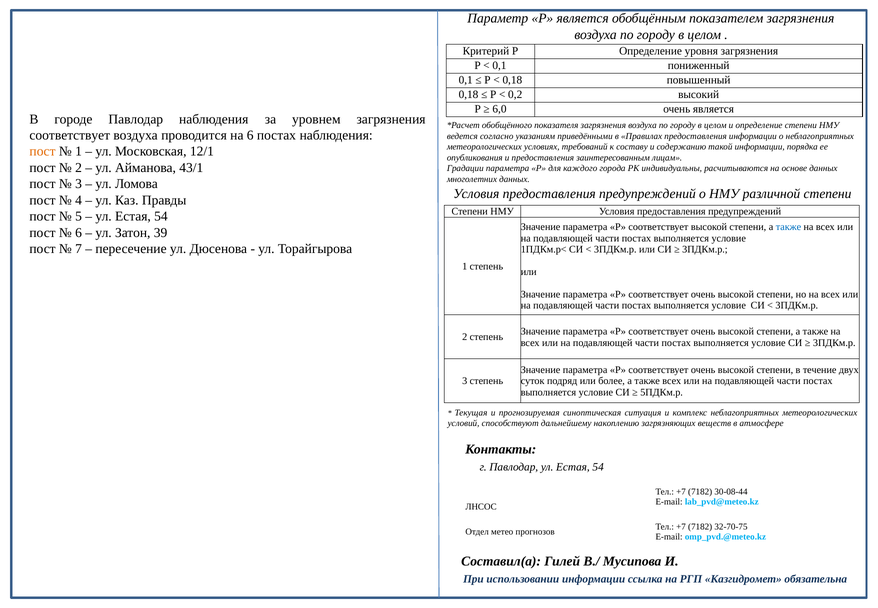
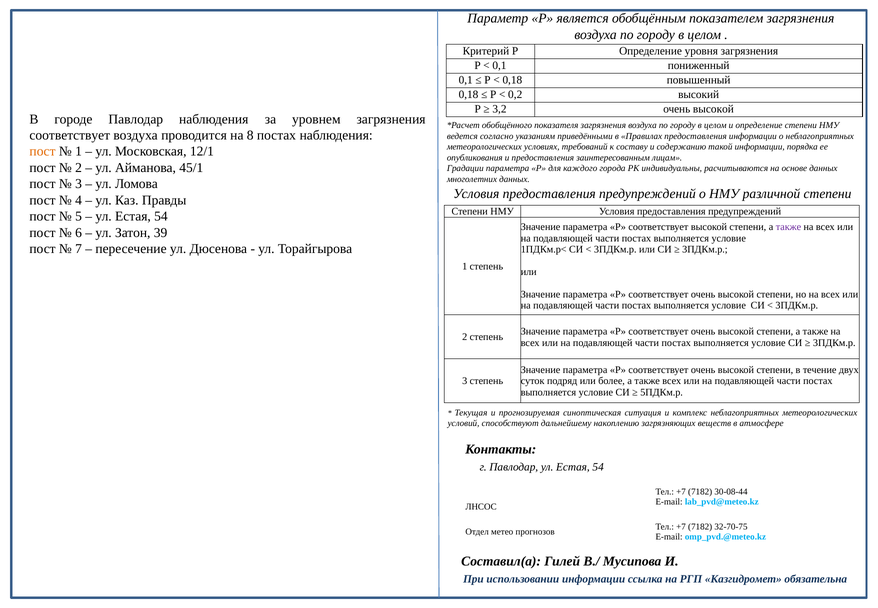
6,0: 6,0 -> 3,2
является at (713, 109): является -> высокой
на 6: 6 -> 8
43/1: 43/1 -> 45/1
также at (788, 227) colour: blue -> purple
